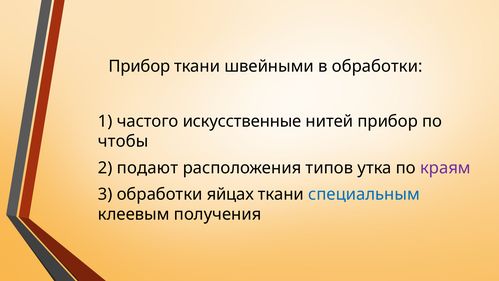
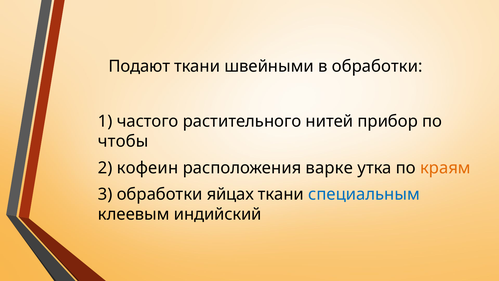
Прибор at (139, 66): Прибор -> Подают
искусственные: искусственные -> растительного
подают: подают -> кофеин
типов: типов -> варке
краям colour: purple -> orange
получения: получения -> индийский
